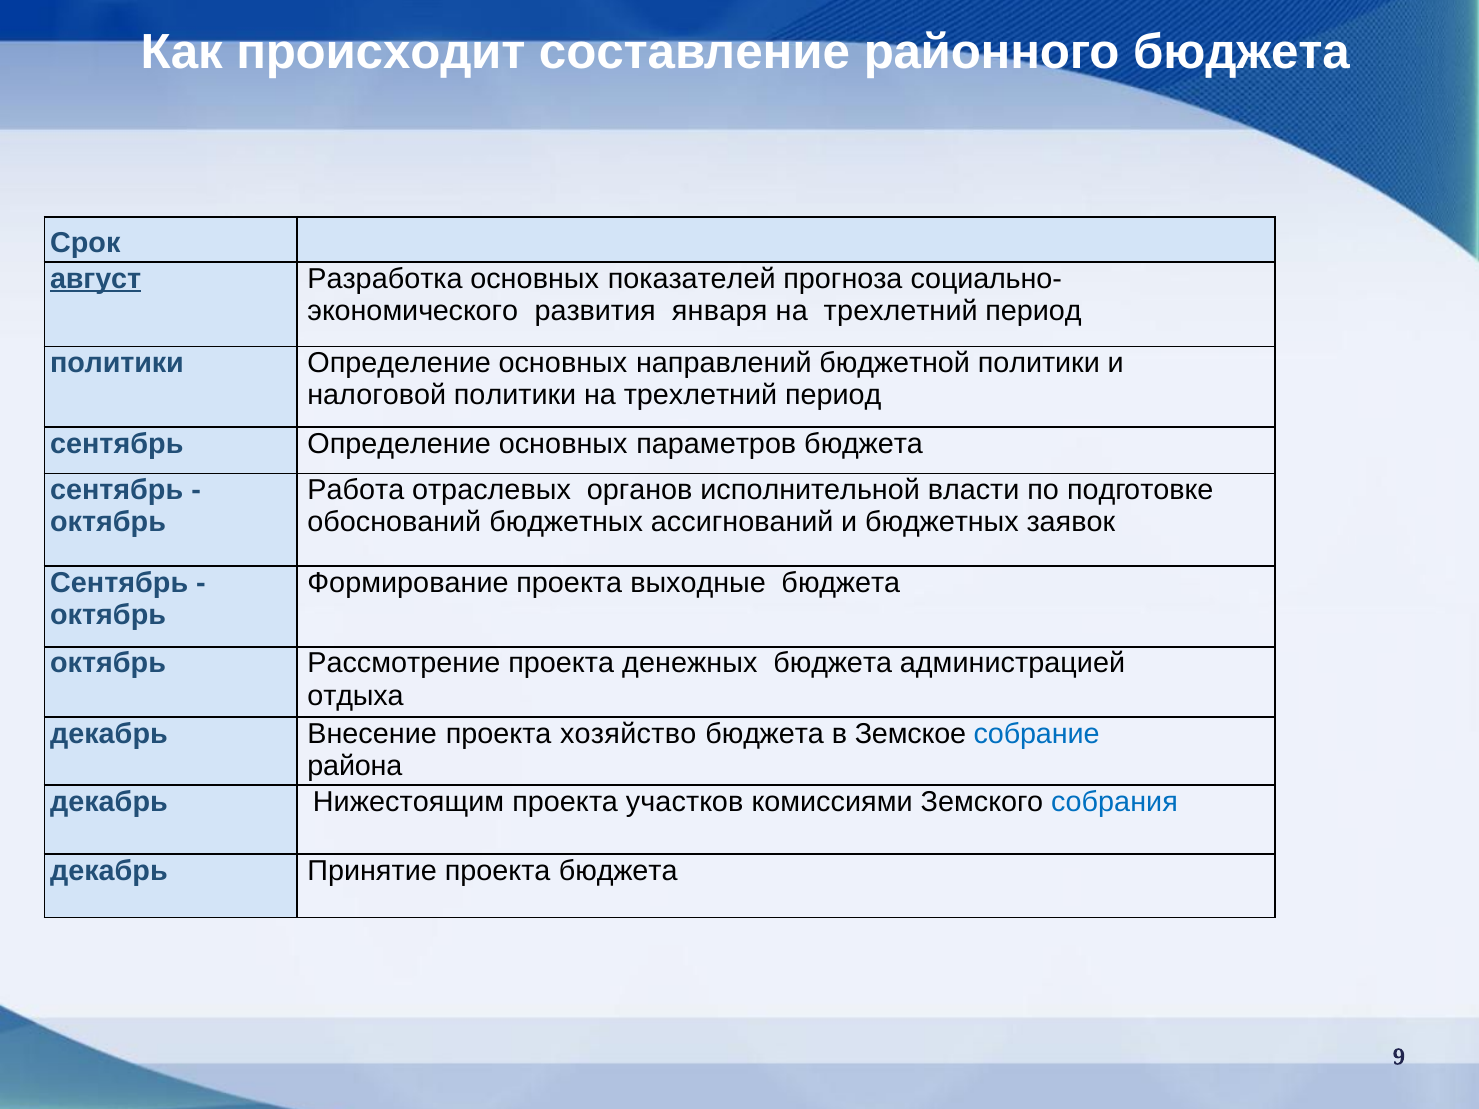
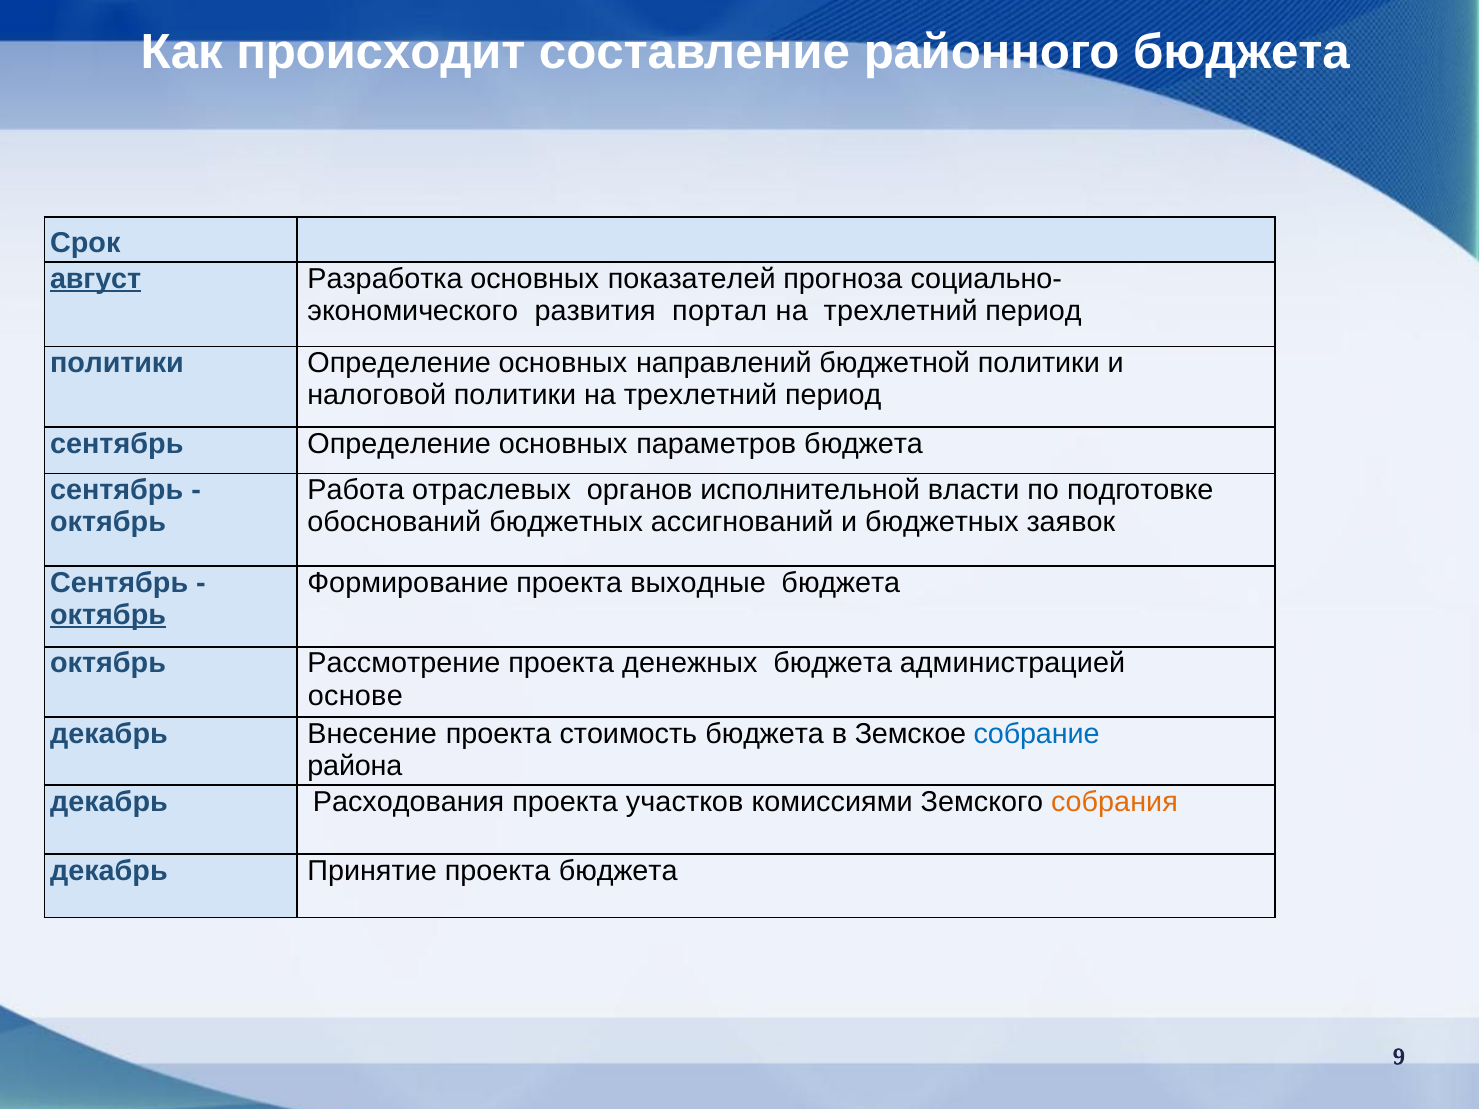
января: января -> портал
октябрь at (108, 615) underline: none -> present
отдыха: отдыха -> основе
хозяйство: хозяйство -> стоимость
Нижестоящим: Нижестоящим -> Расходования
собрания colour: blue -> orange
